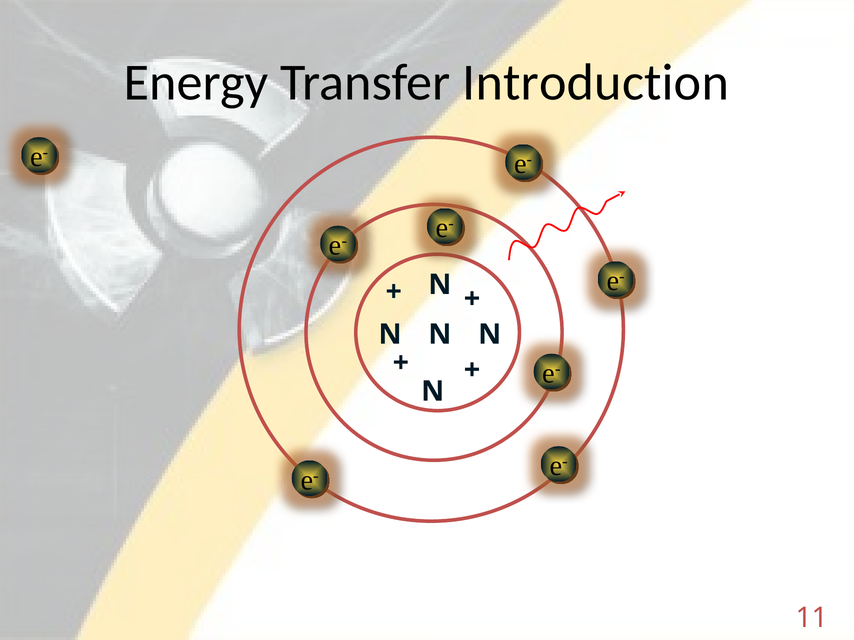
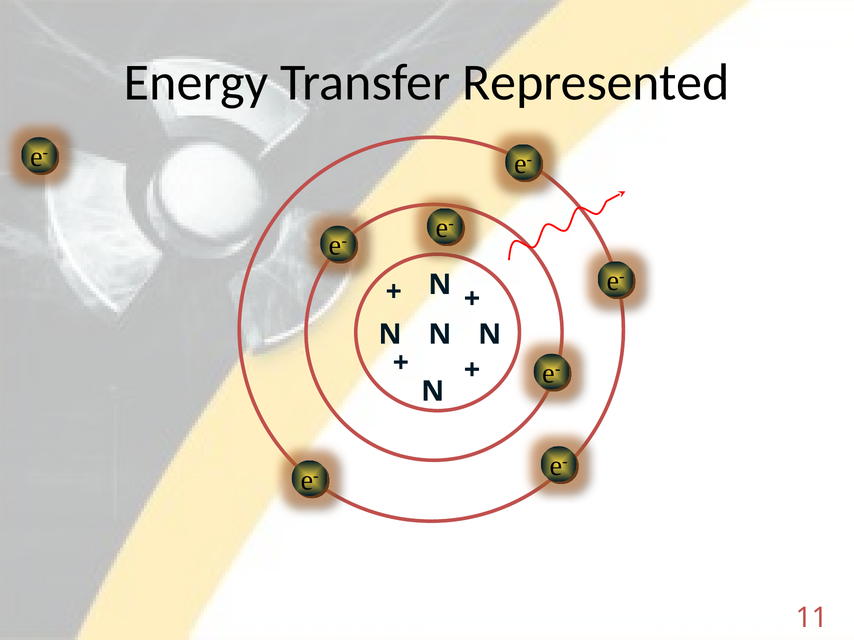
Introduction: Introduction -> Represented
